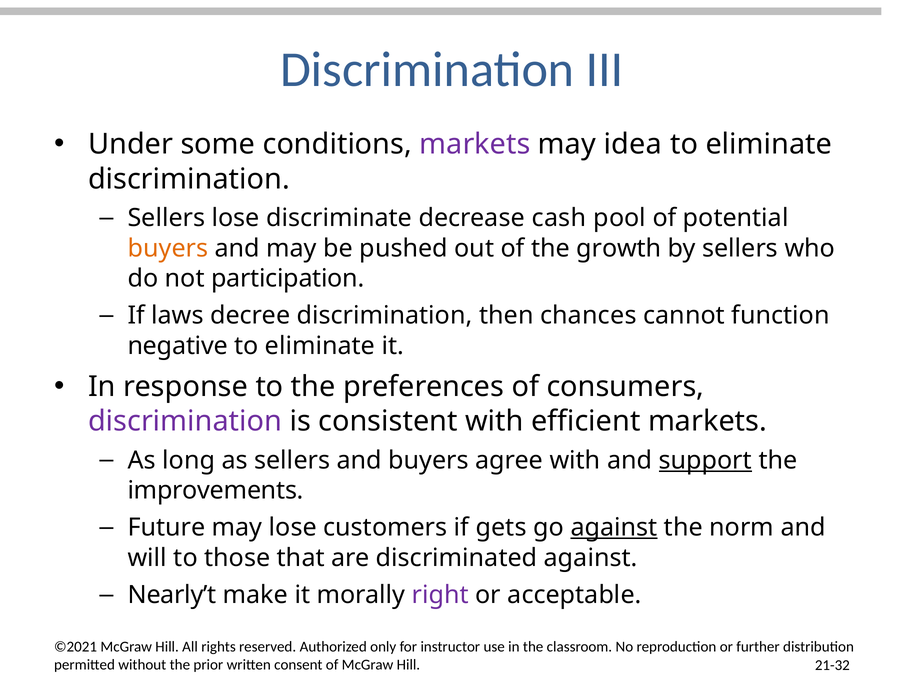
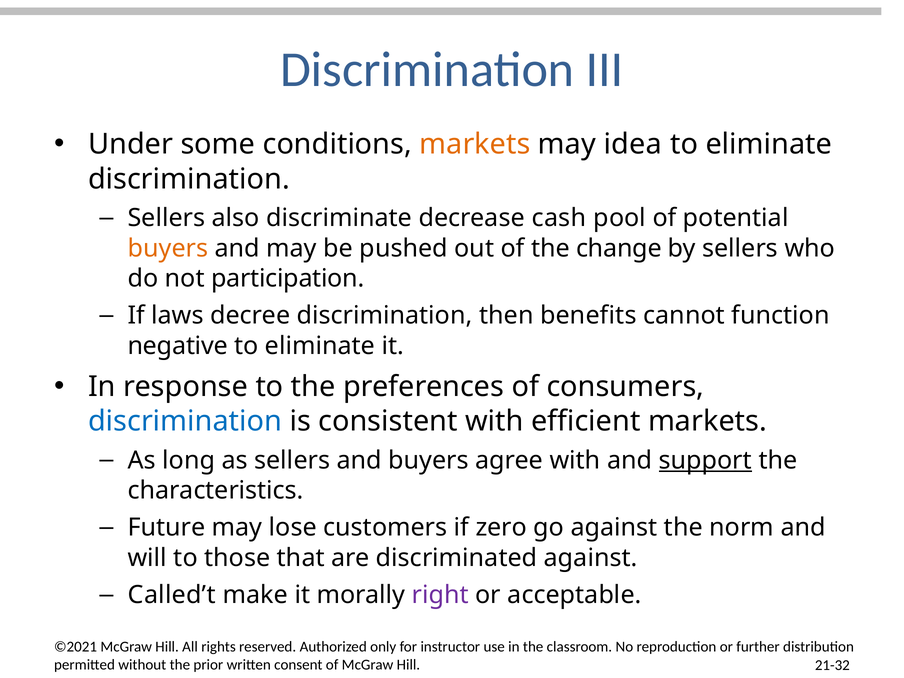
markets at (475, 144) colour: purple -> orange
Sellers lose: lose -> also
growth: growth -> change
chances: chances -> benefits
discrimination at (185, 421) colour: purple -> blue
improvements: improvements -> characteristics
gets: gets -> zero
against at (614, 528) underline: present -> none
Nearly’t: Nearly’t -> Called’t
